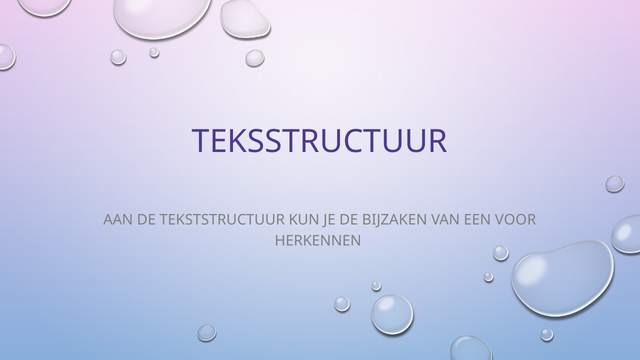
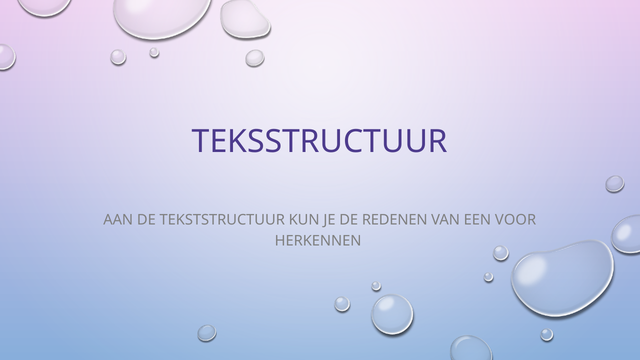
BIJZAKEN: BIJZAKEN -> REDENEN
